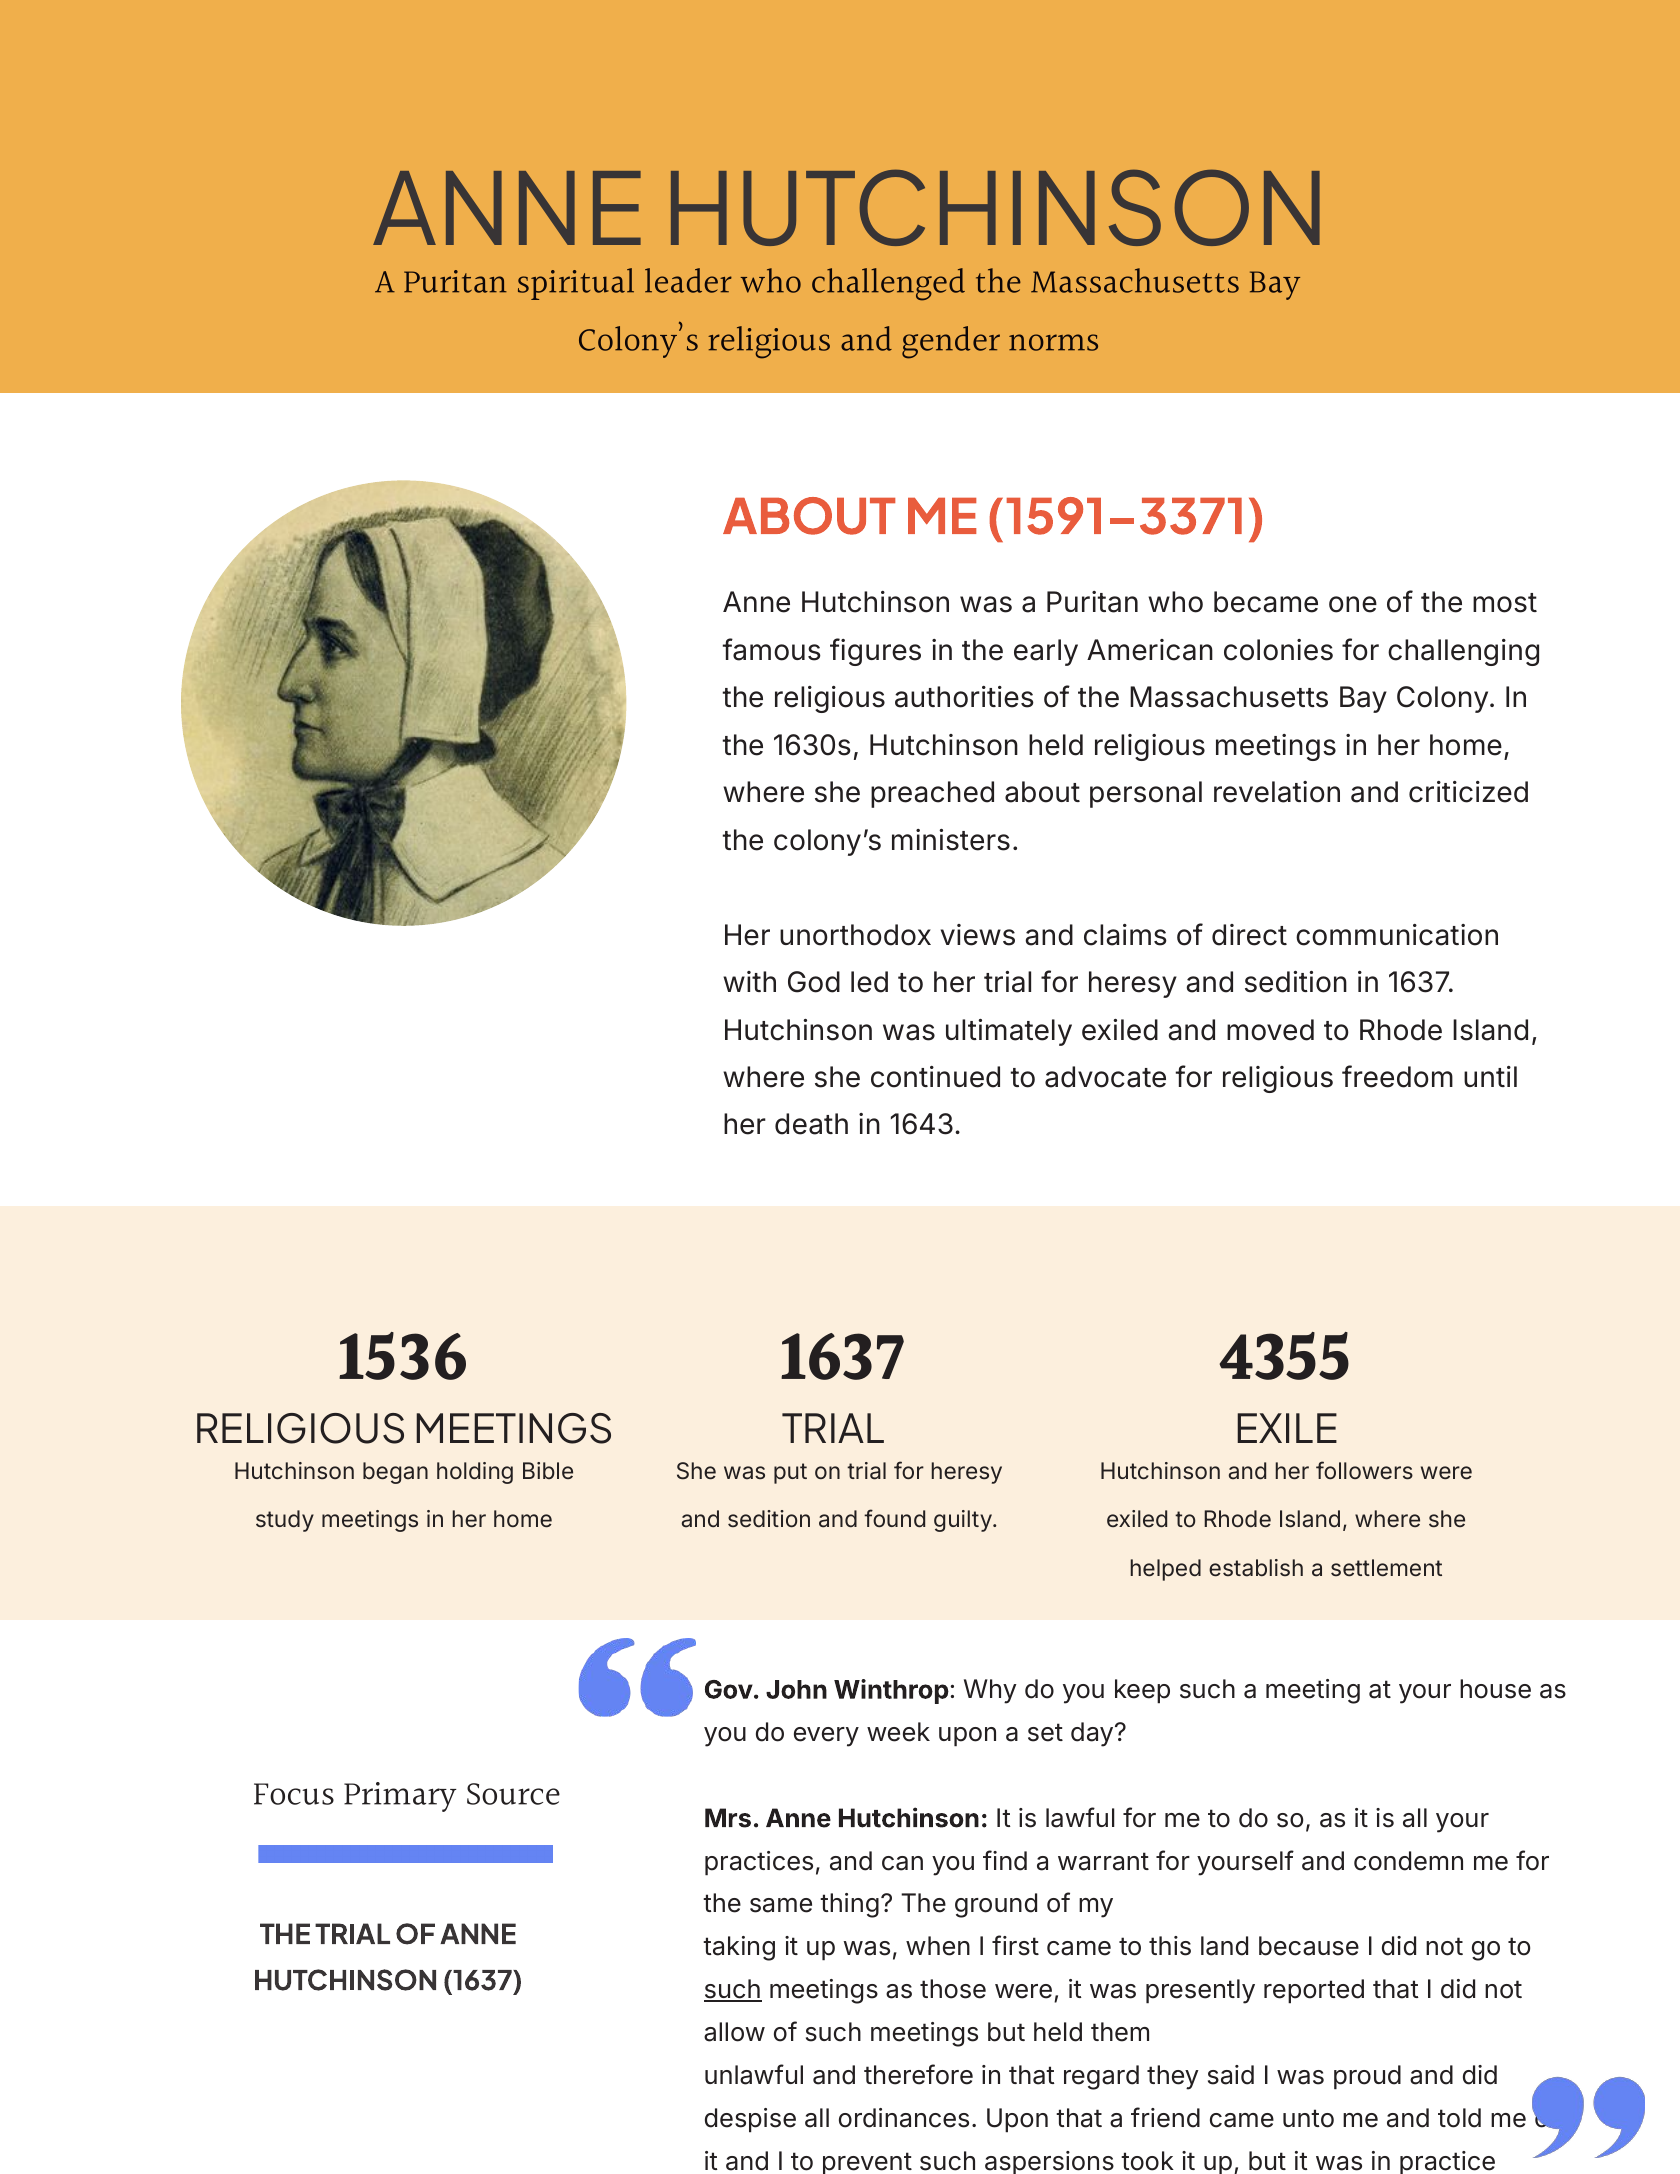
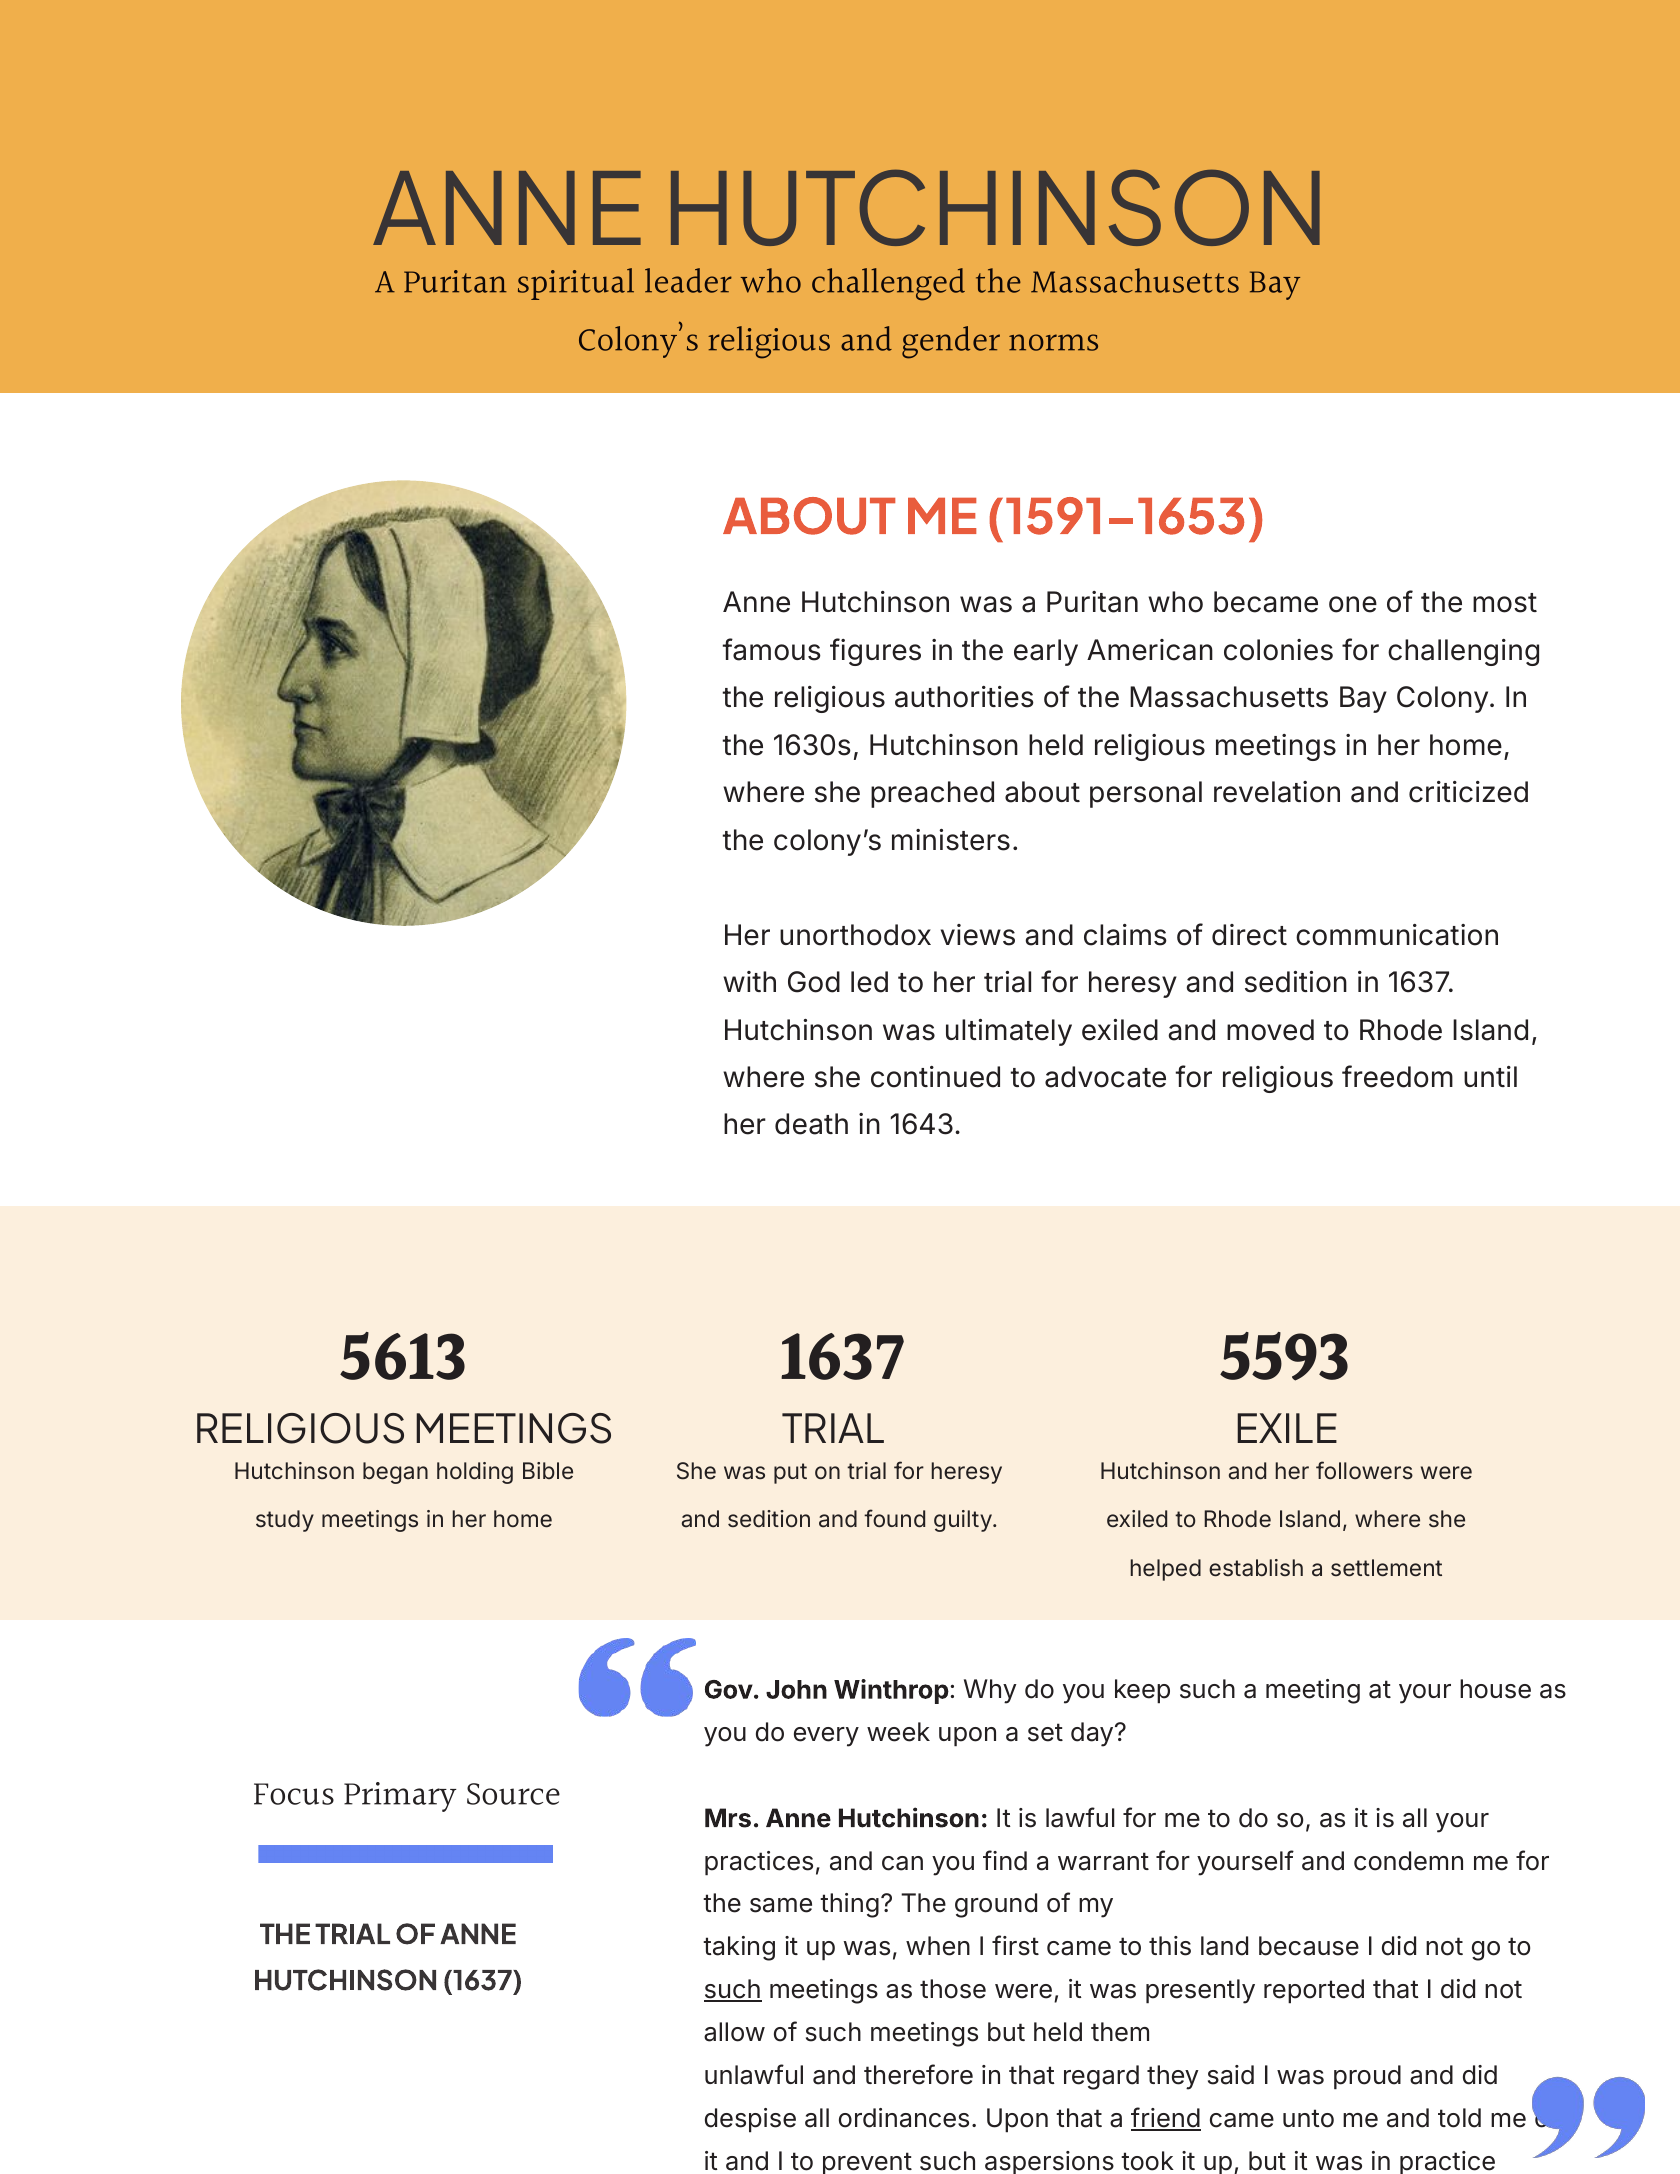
1591–3371: 1591–3371 -> 1591–1653
1536: 1536 -> 5613
4355: 4355 -> 5593
friend underline: none -> present
